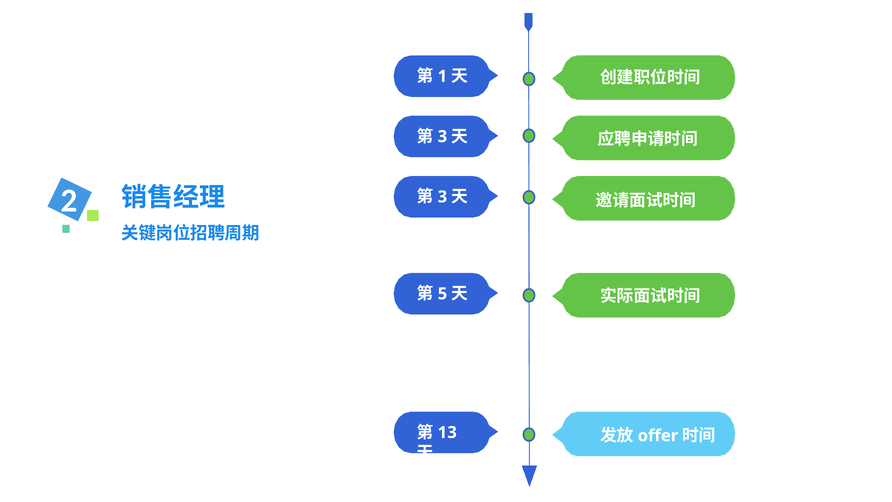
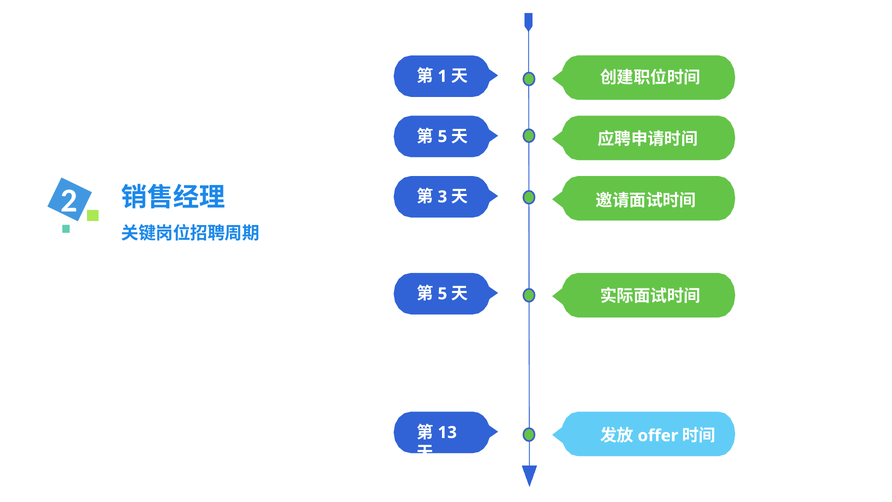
3 at (442, 136): 3 -> 5
